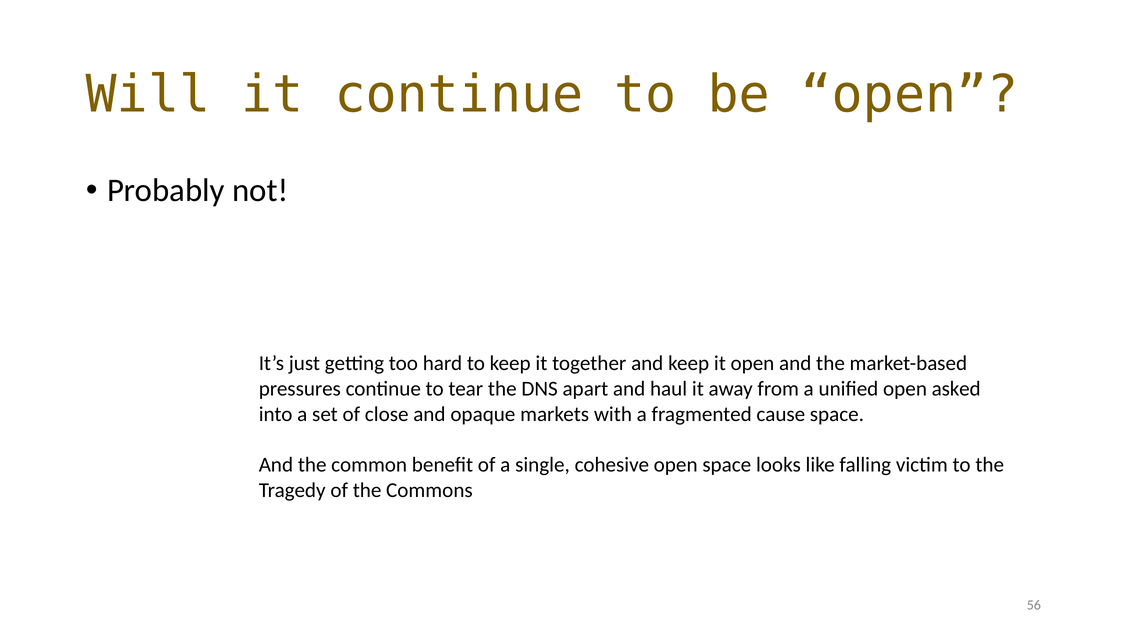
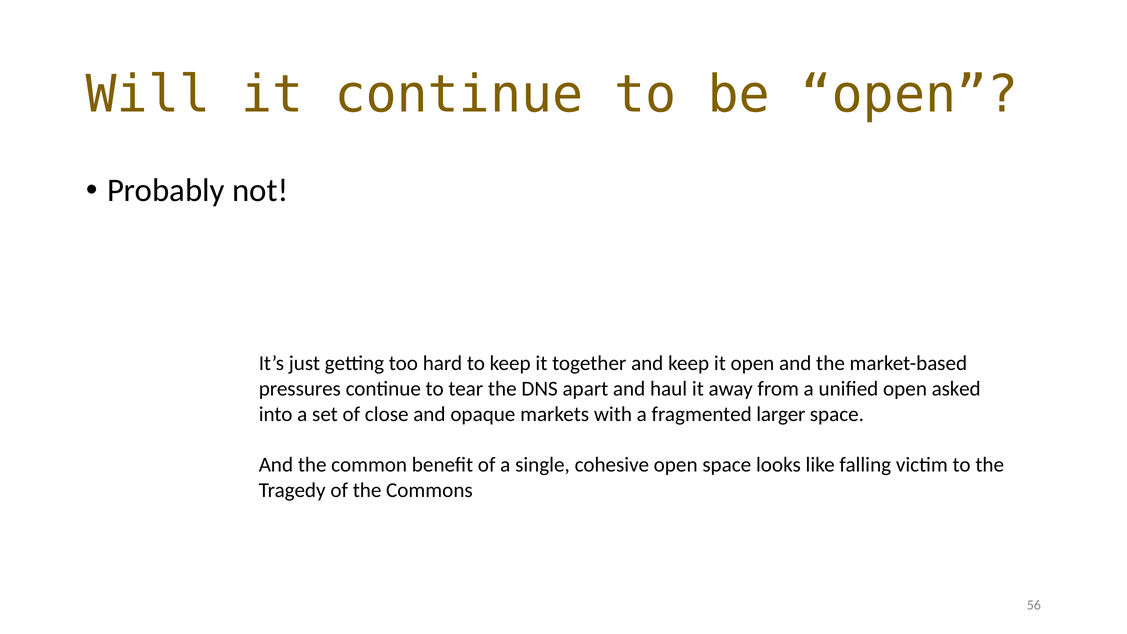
cause: cause -> larger
